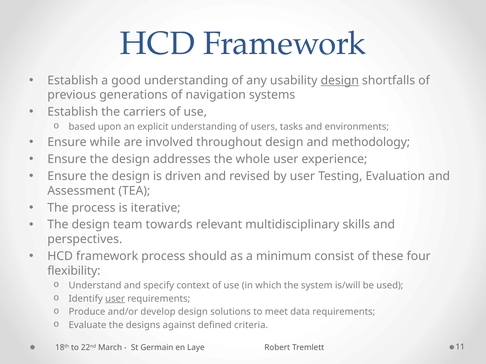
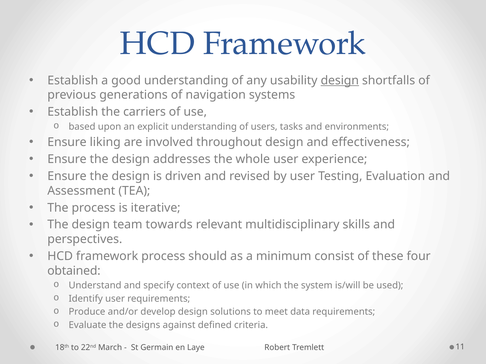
while: while -> liking
methodology: methodology -> effectiveness
flexibility: flexibility -> obtained
user at (115, 299) underline: present -> none
